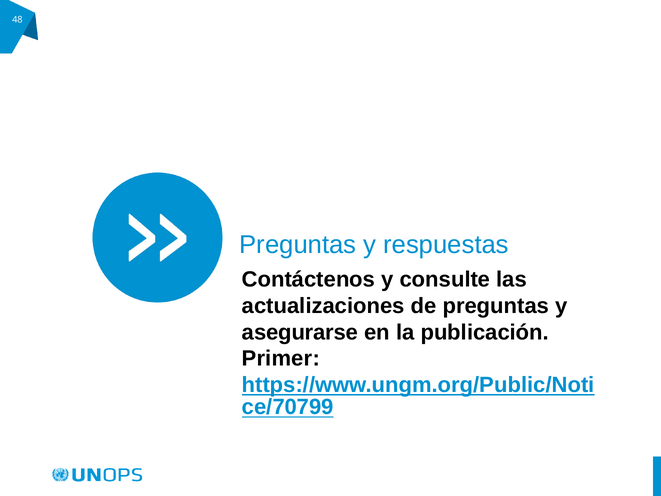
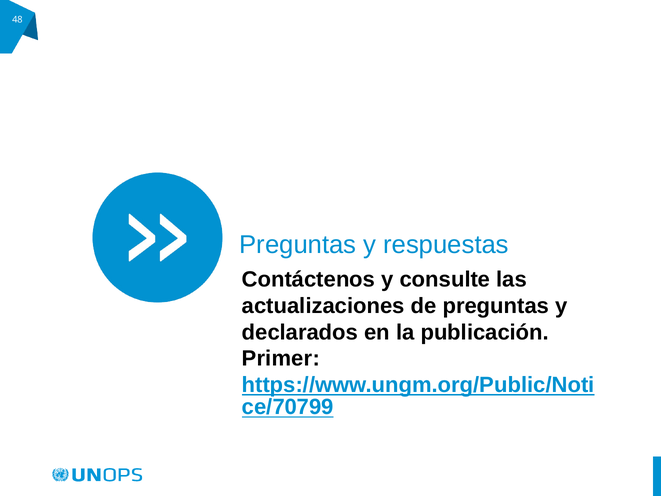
asegurarse: asegurarse -> declarados
